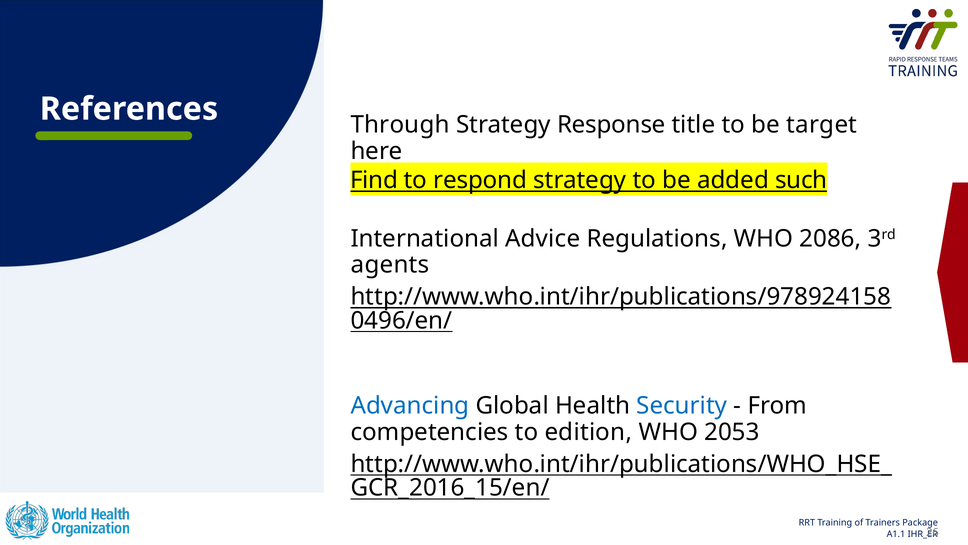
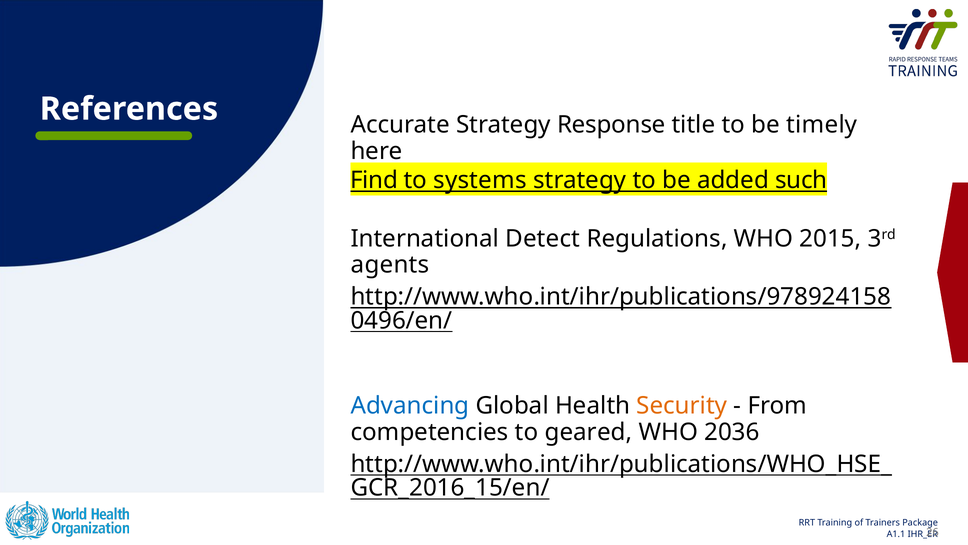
Through: Through -> Accurate
target: target -> timely
respond: respond -> systems
Advice: Advice -> Detect
2086: 2086 -> 2015
Security colour: blue -> orange
edition: edition -> geared
2053: 2053 -> 2036
